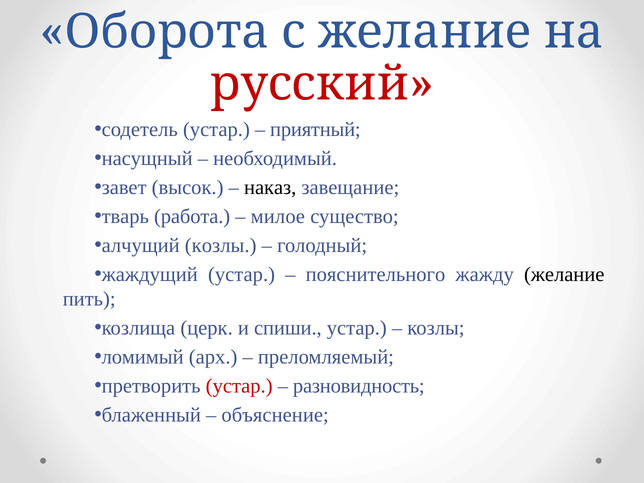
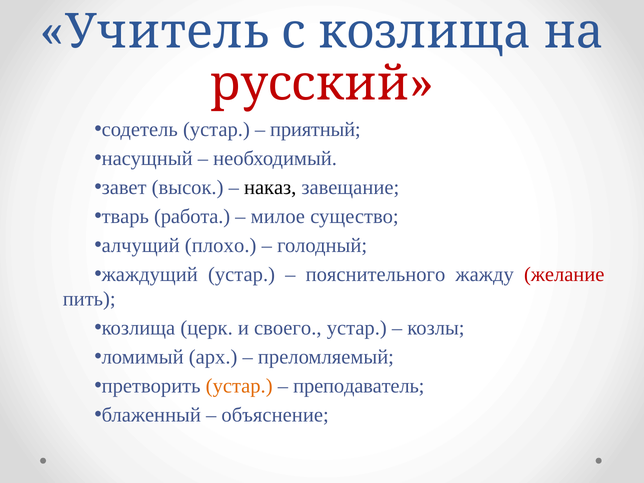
Оборота: Оборота -> Учитель
с желание: желание -> козлища
алчущий козлы: козлы -> плохо
желание at (564, 274) colour: black -> red
спиши: спиши -> своего
устар at (239, 386) colour: red -> orange
разновидность: разновидность -> преподаватель
